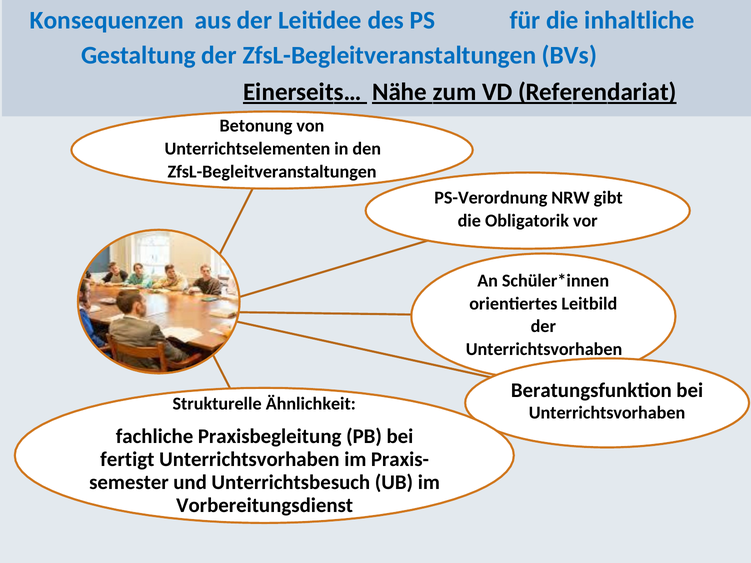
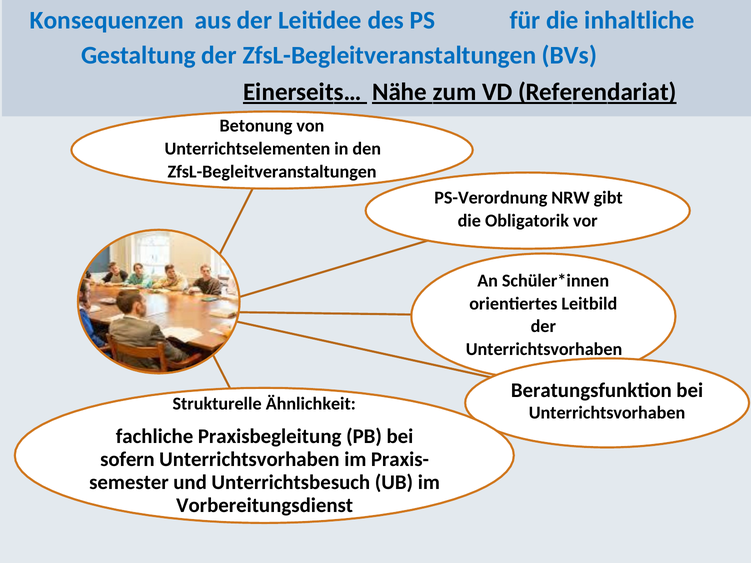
fertigt: fertigt -> sofern
